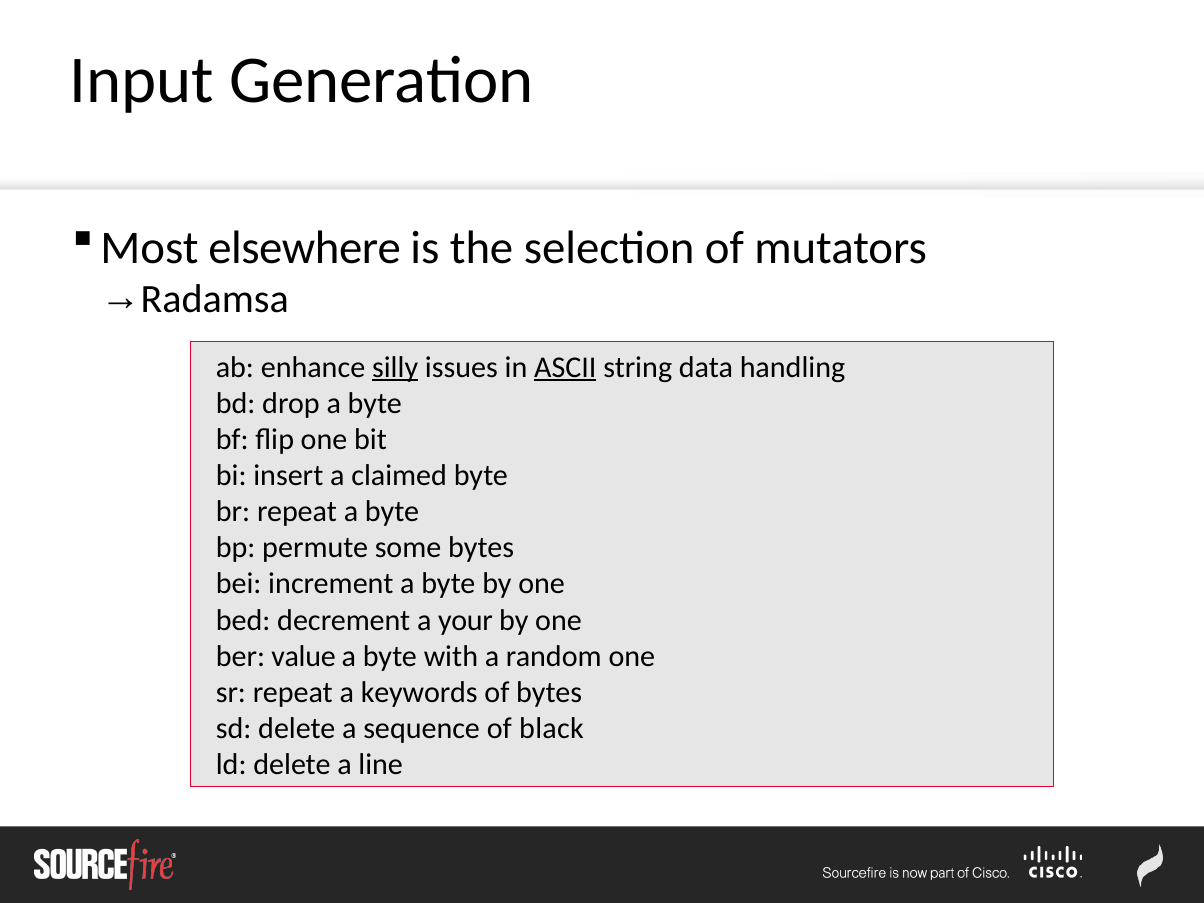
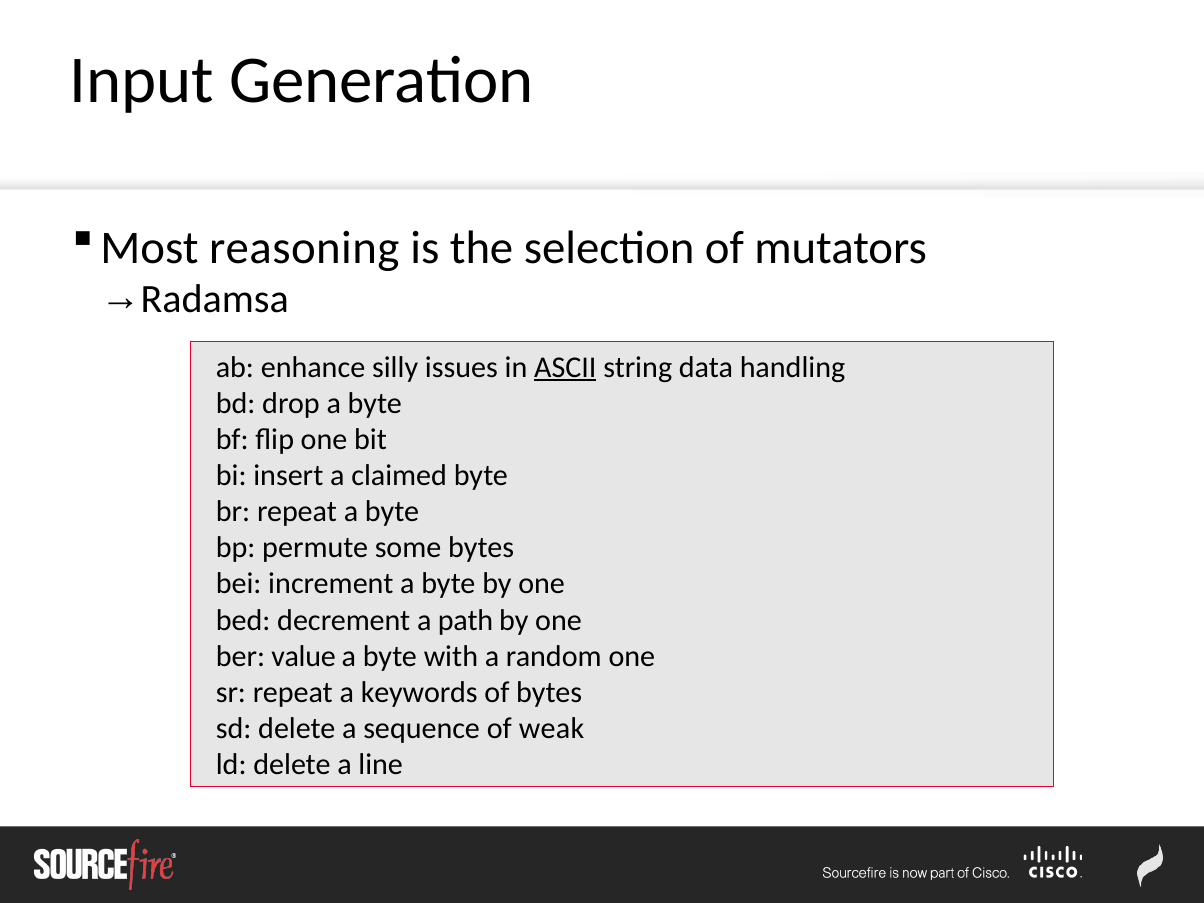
elsewhere: elsewhere -> reasoning
silly underline: present -> none
your: your -> path
black: black -> weak
